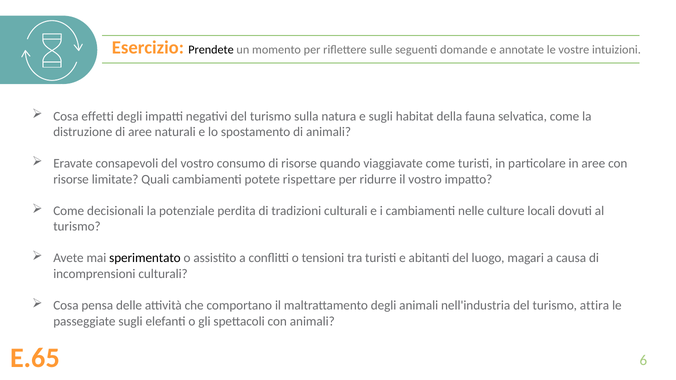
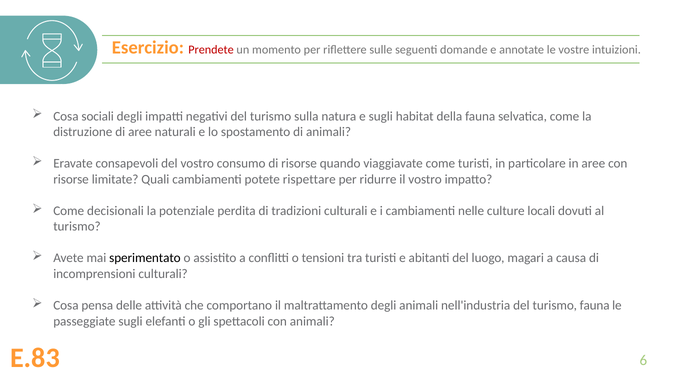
Prendete colour: black -> red
effetti: effetti -> sociali
turismo attira: attira -> fauna
E.65: E.65 -> E.83
